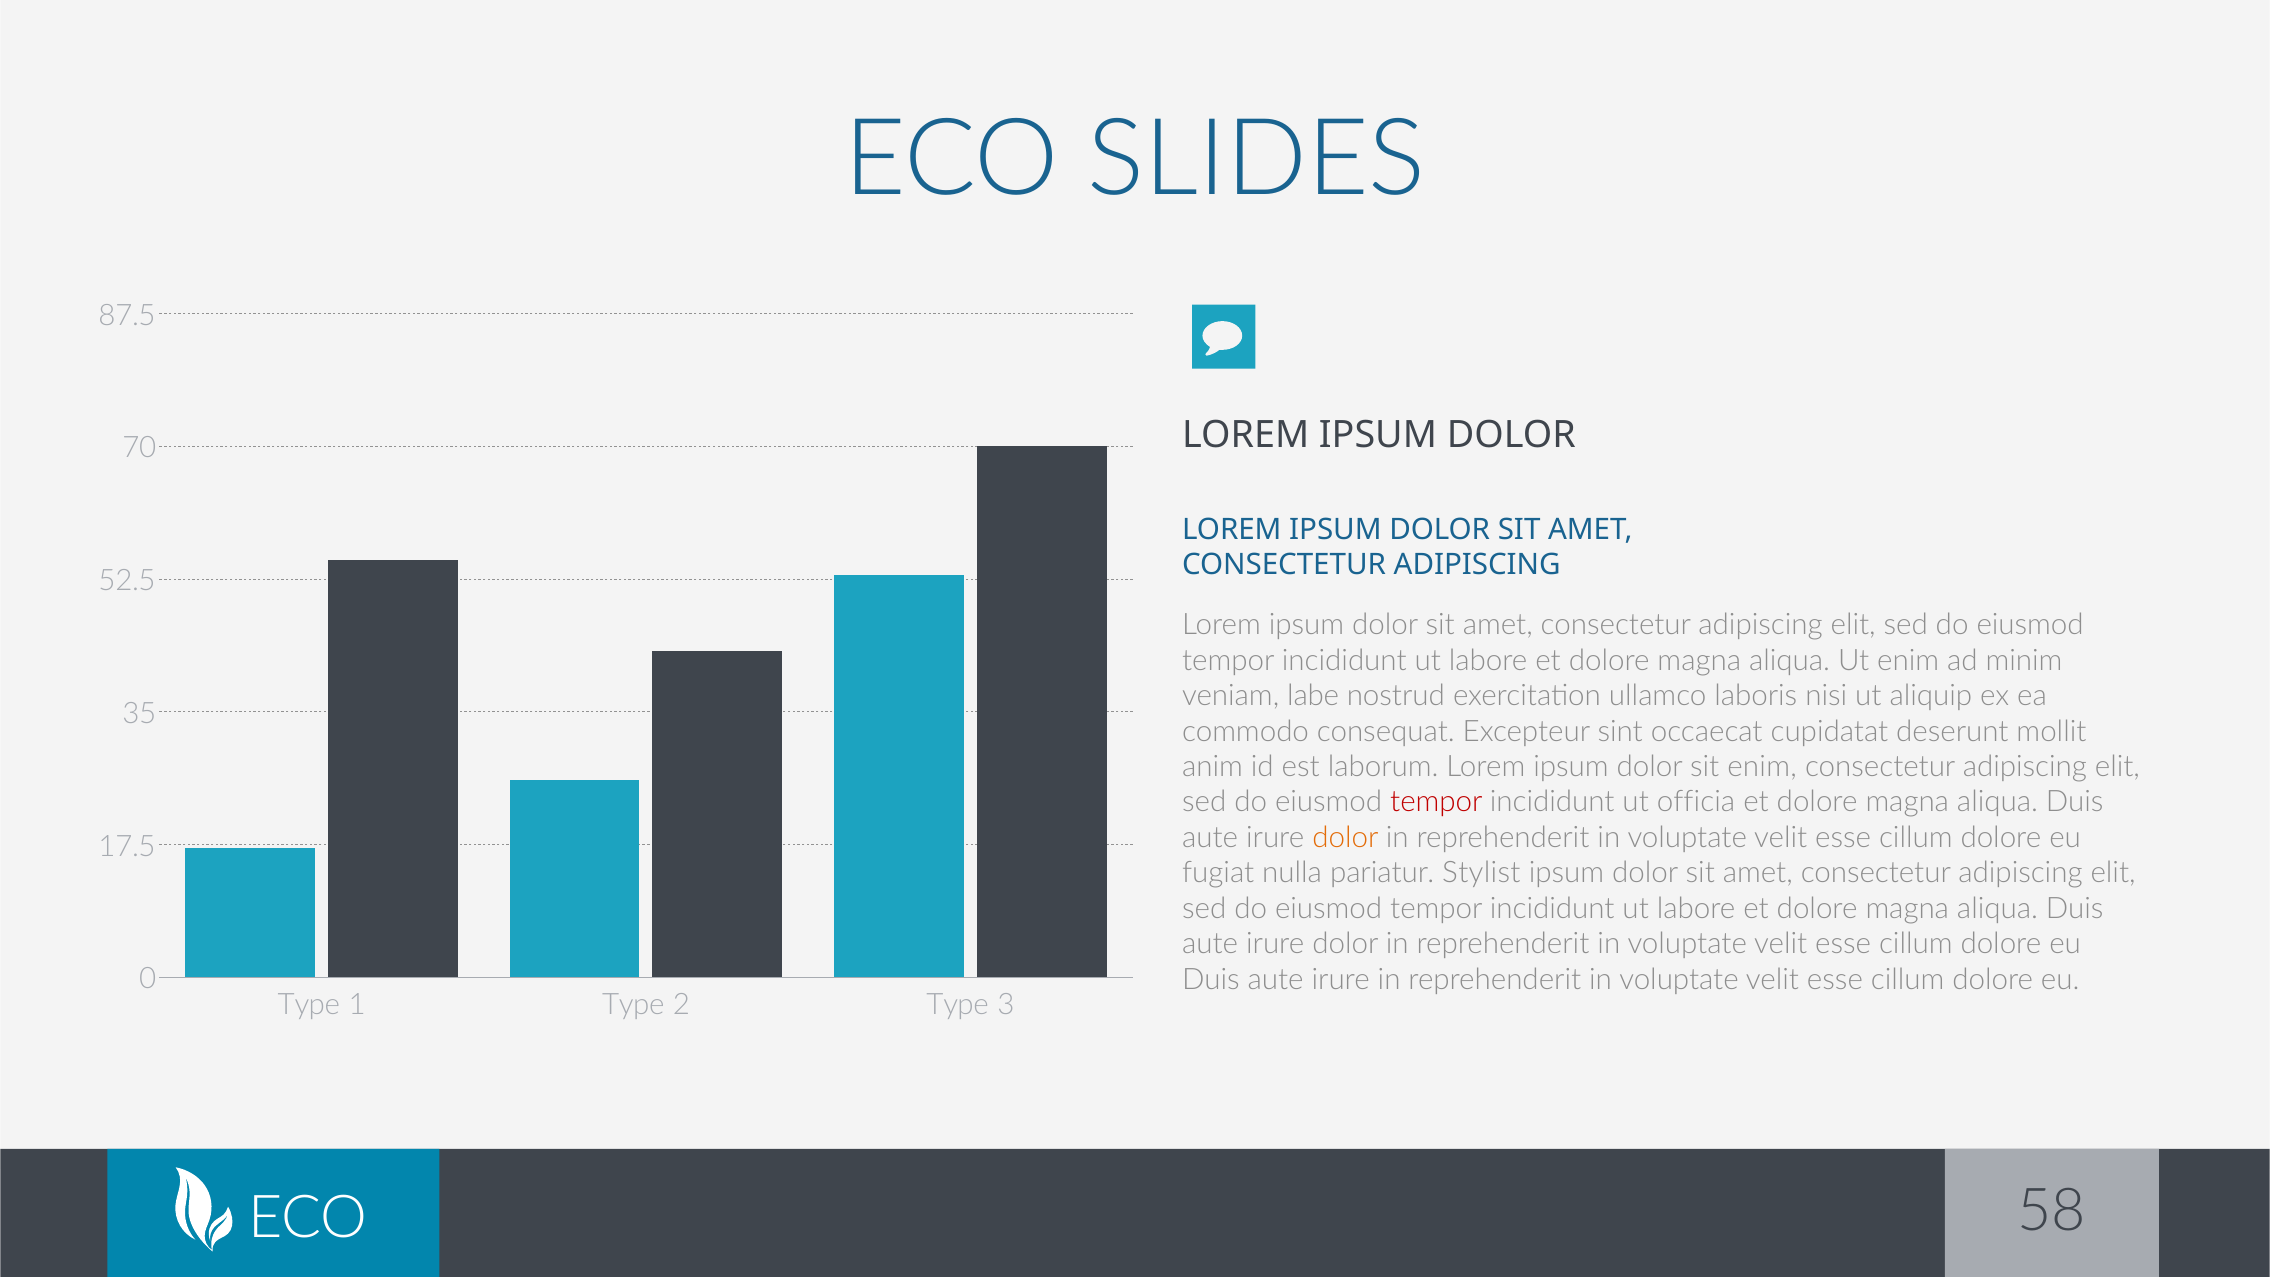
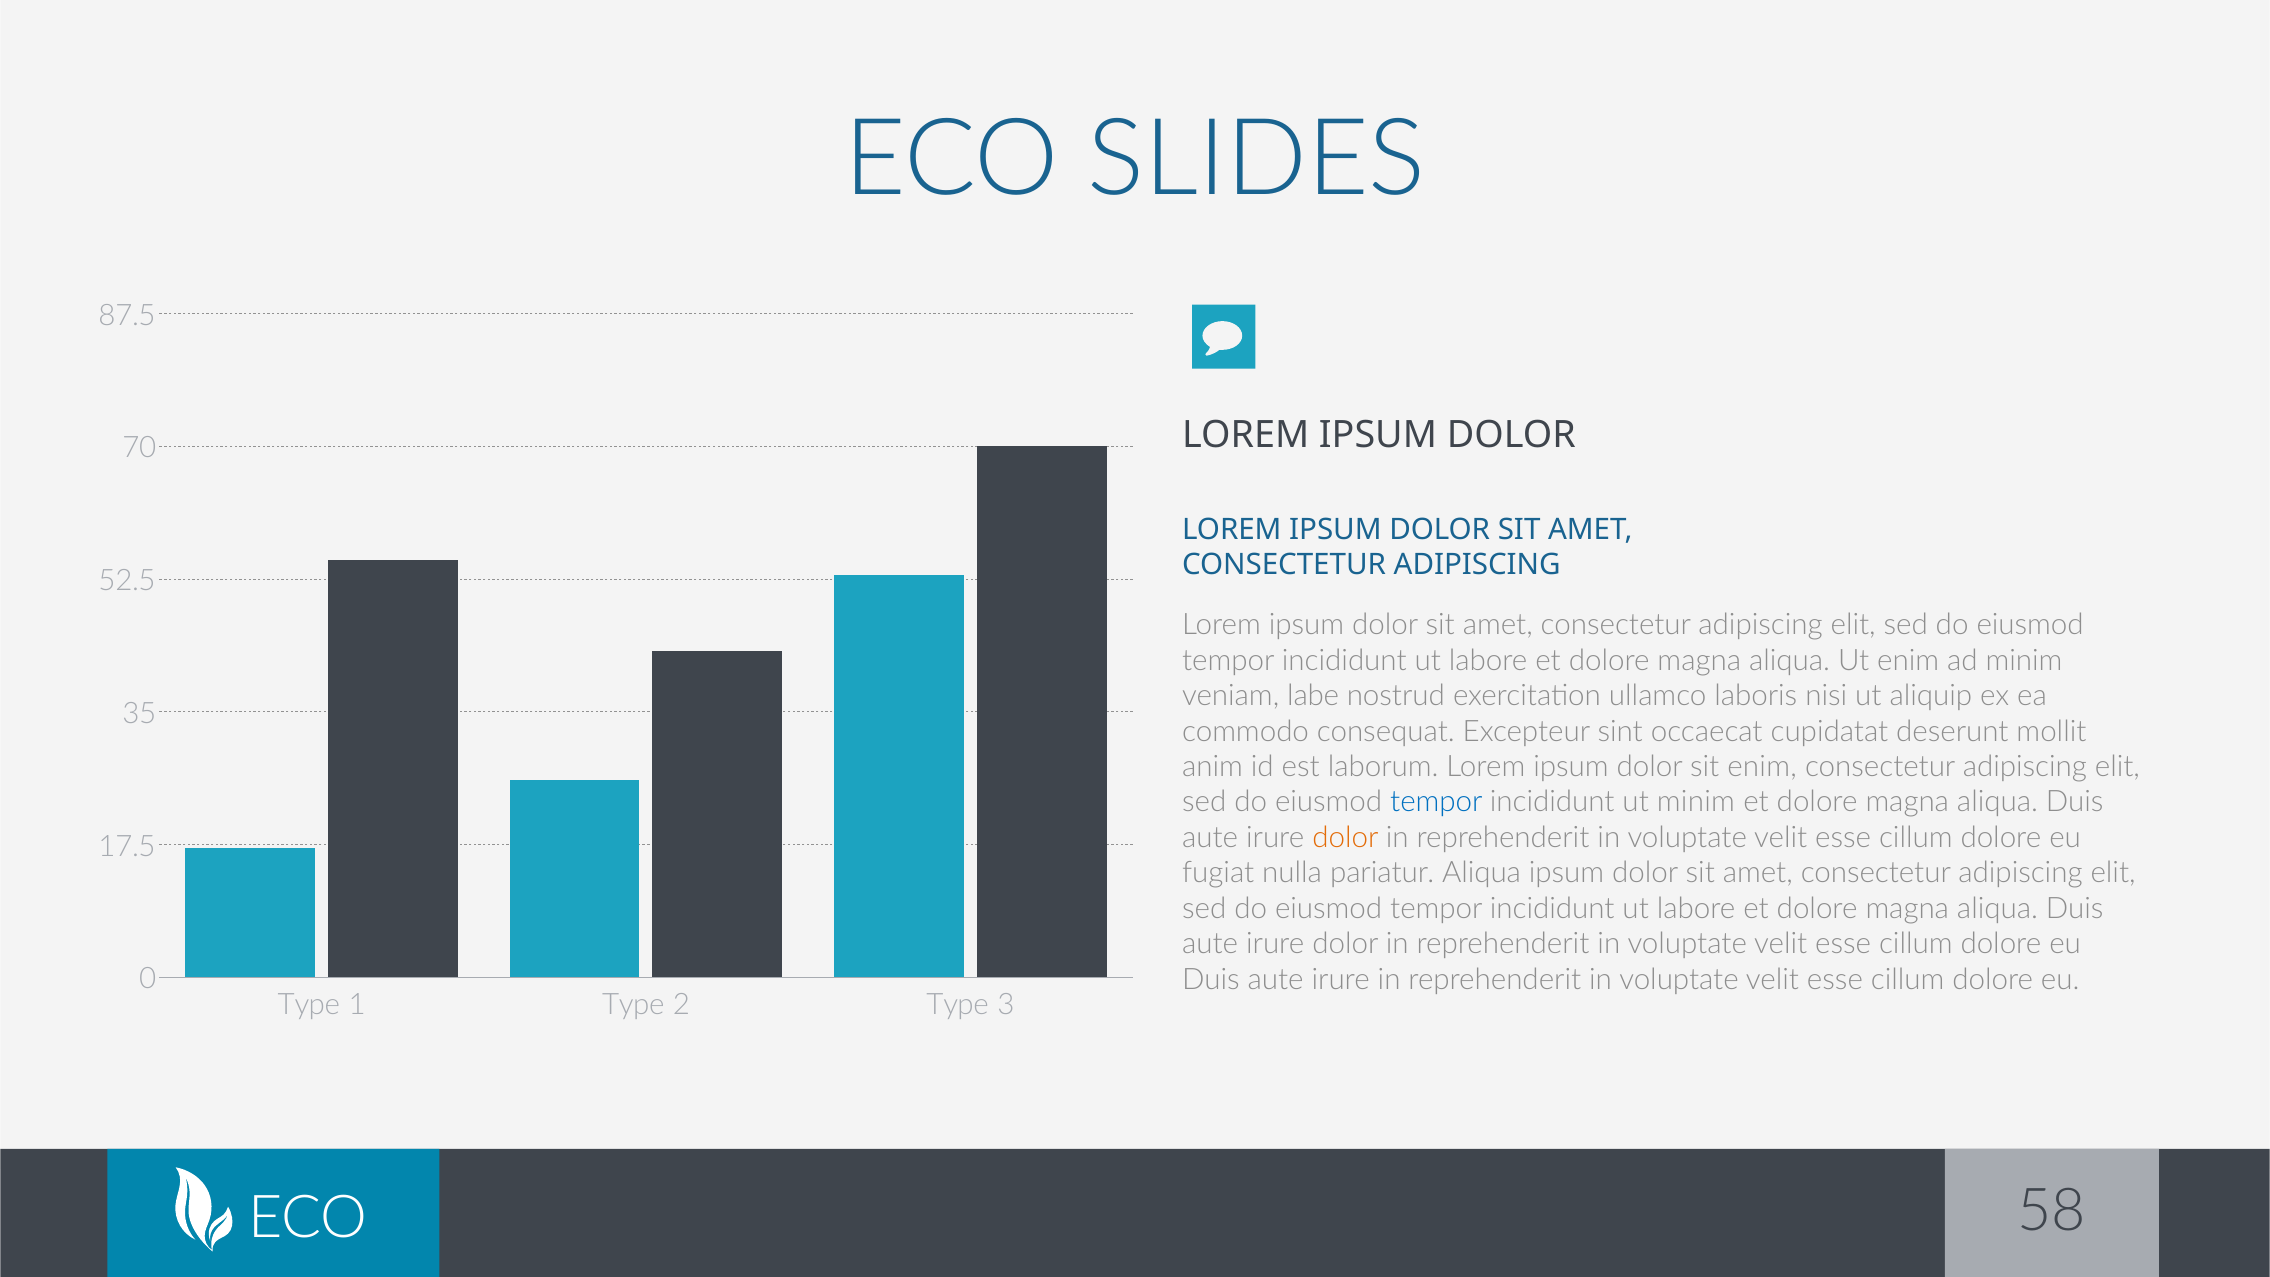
tempor at (1436, 802) colour: red -> blue
ut officia: officia -> minim
pariatur Stylist: Stylist -> Aliqua
